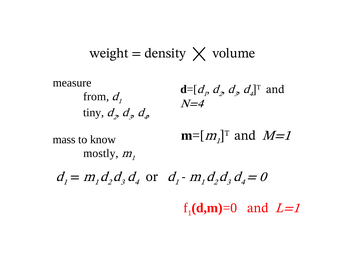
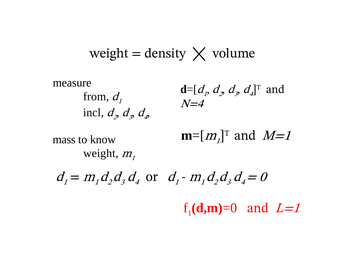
tiny: tiny -> incl
mostly at (101, 153): mostly -> weight
